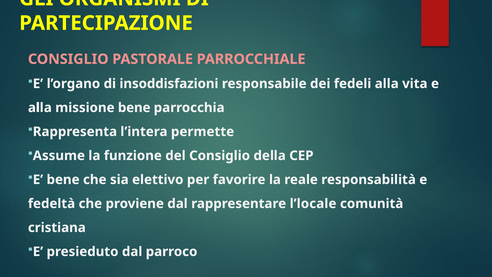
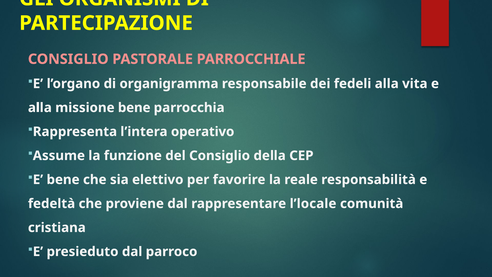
insoddisfazioni: insoddisfazioni -> organigramma
permette: permette -> operativo
